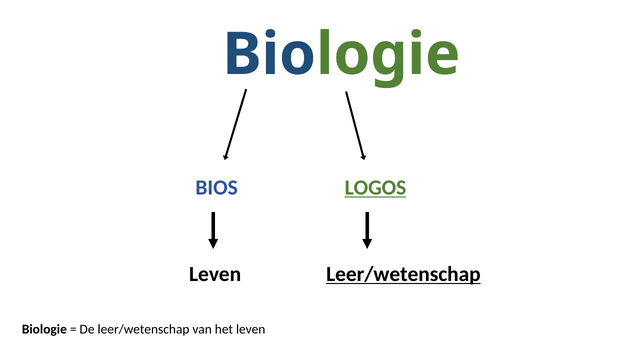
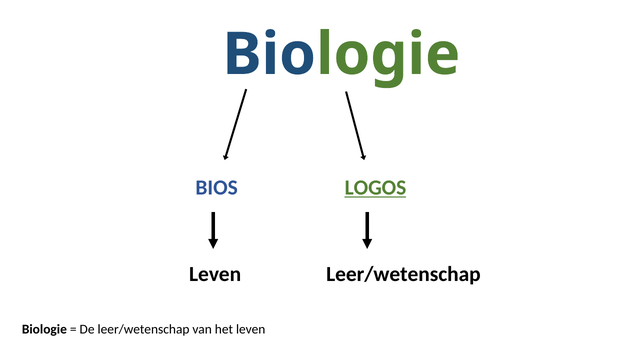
Leer/wetenschap at (403, 274) underline: present -> none
